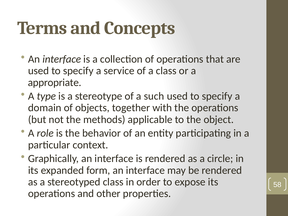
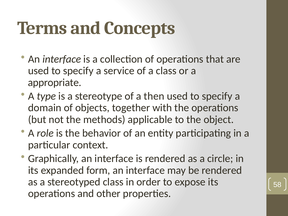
such: such -> then
